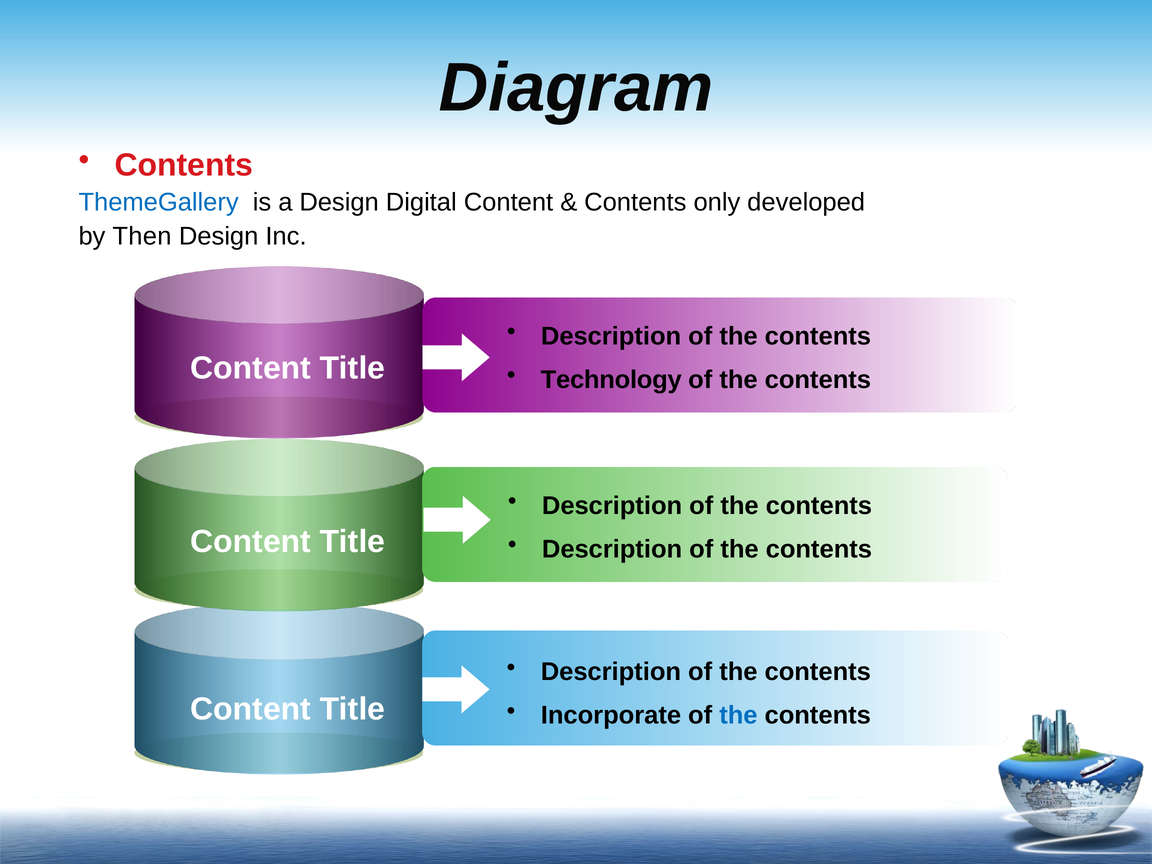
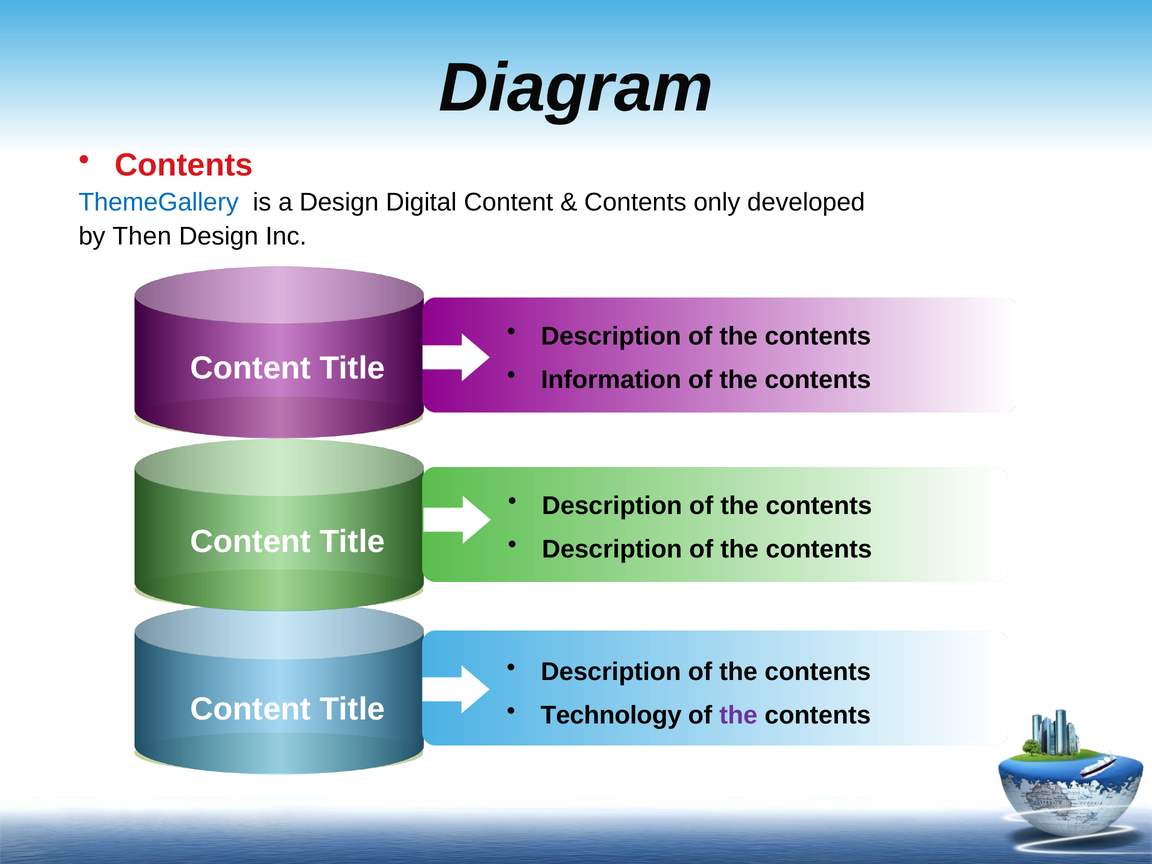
Technology: Technology -> Information
Incorporate: Incorporate -> Technology
the at (738, 715) colour: blue -> purple
